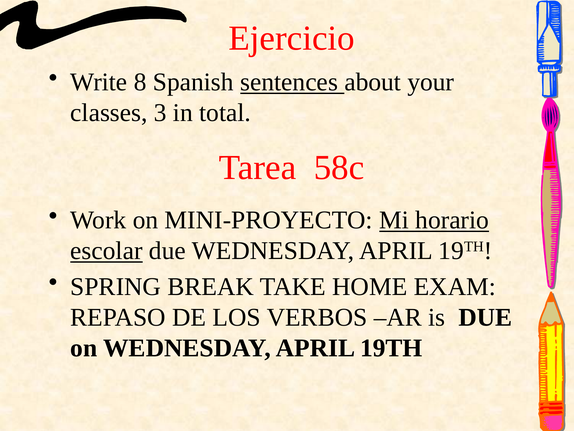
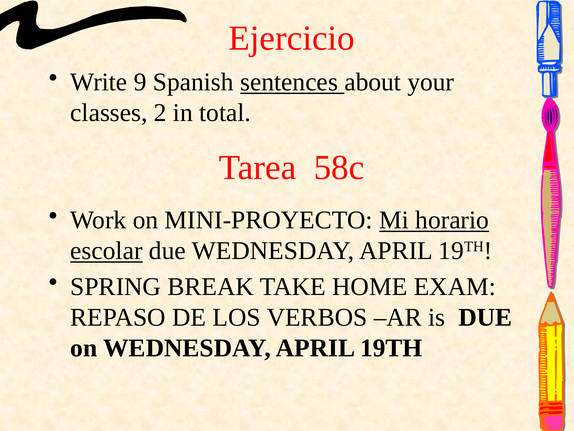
8: 8 -> 9
3: 3 -> 2
